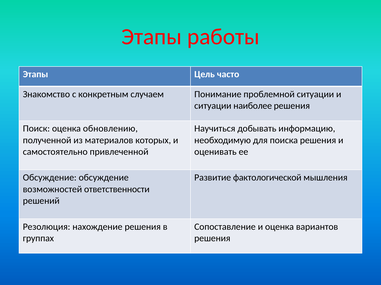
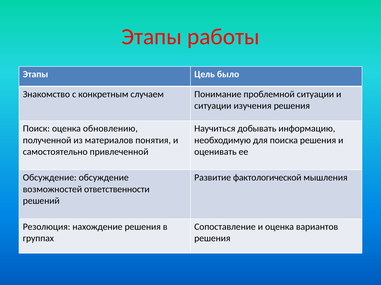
часто: часто -> было
наиболее: наиболее -> изучения
которых: которых -> понятия
